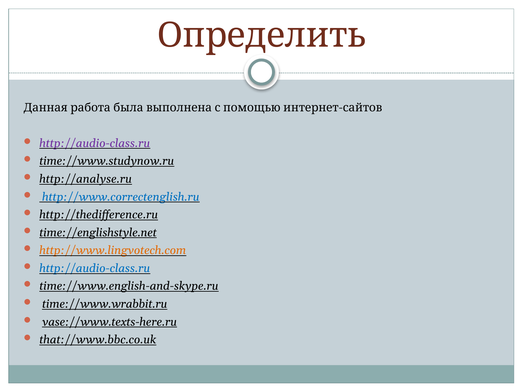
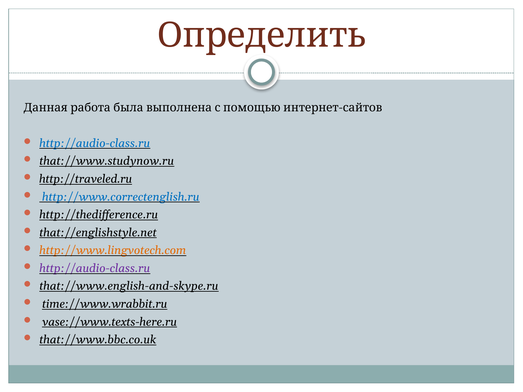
http://audio-class.ru at (95, 143) colour: purple -> blue
time://www.studynow.ru: time://www.studynow.ru -> that://www.studynow.ru
http://analyse.ru: http://analyse.ru -> http://traveled.ru
time://englishstyle.net: time://englishstyle.net -> that://englishstyle.net
http://audio-class.ru at (95, 268) colour: blue -> purple
time://www.english-and-skype.ru: time://www.english-and-skype.ru -> that://www.english-and-skype.ru
